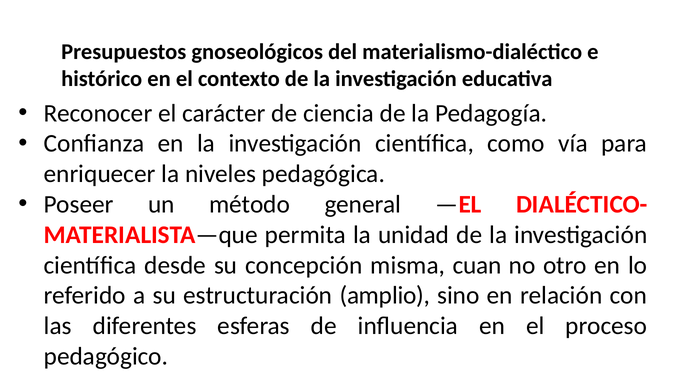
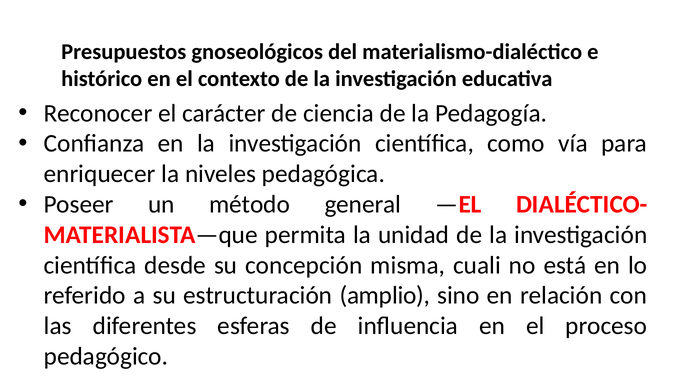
cuan: cuan -> cuali
otro: otro -> está
